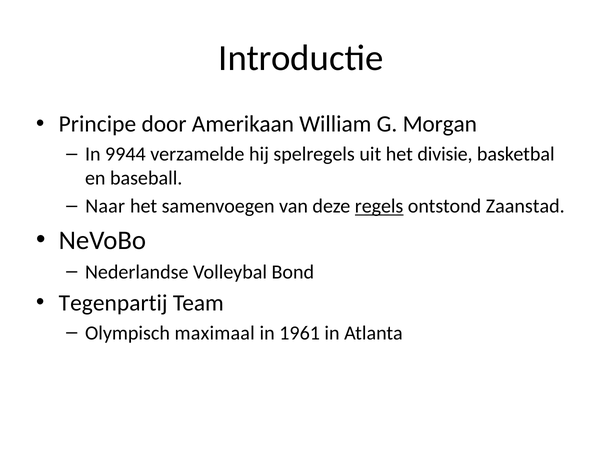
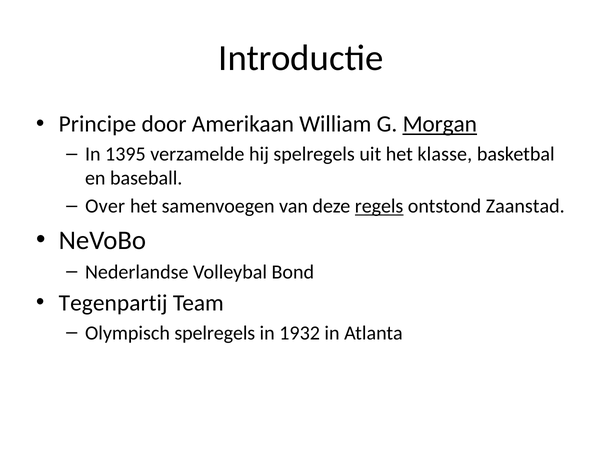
Morgan underline: none -> present
9944: 9944 -> 1395
divisie: divisie -> klasse
Naar: Naar -> Over
Olympisch maximaal: maximaal -> spelregels
1961: 1961 -> 1932
